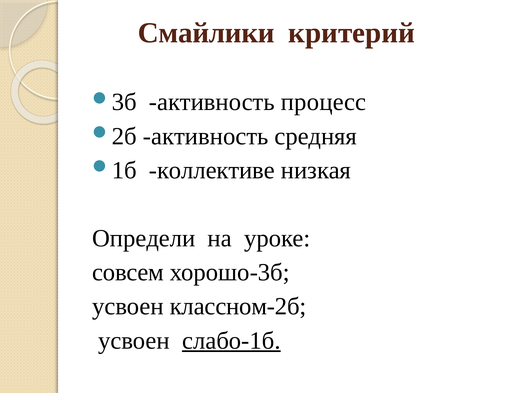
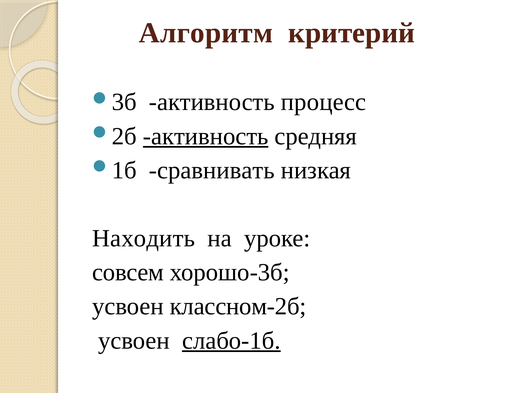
Смайлики: Смайлики -> Алгоритм
активность at (206, 136) underline: none -> present
коллективе: коллективе -> сравнивать
Определи: Определи -> Находить
